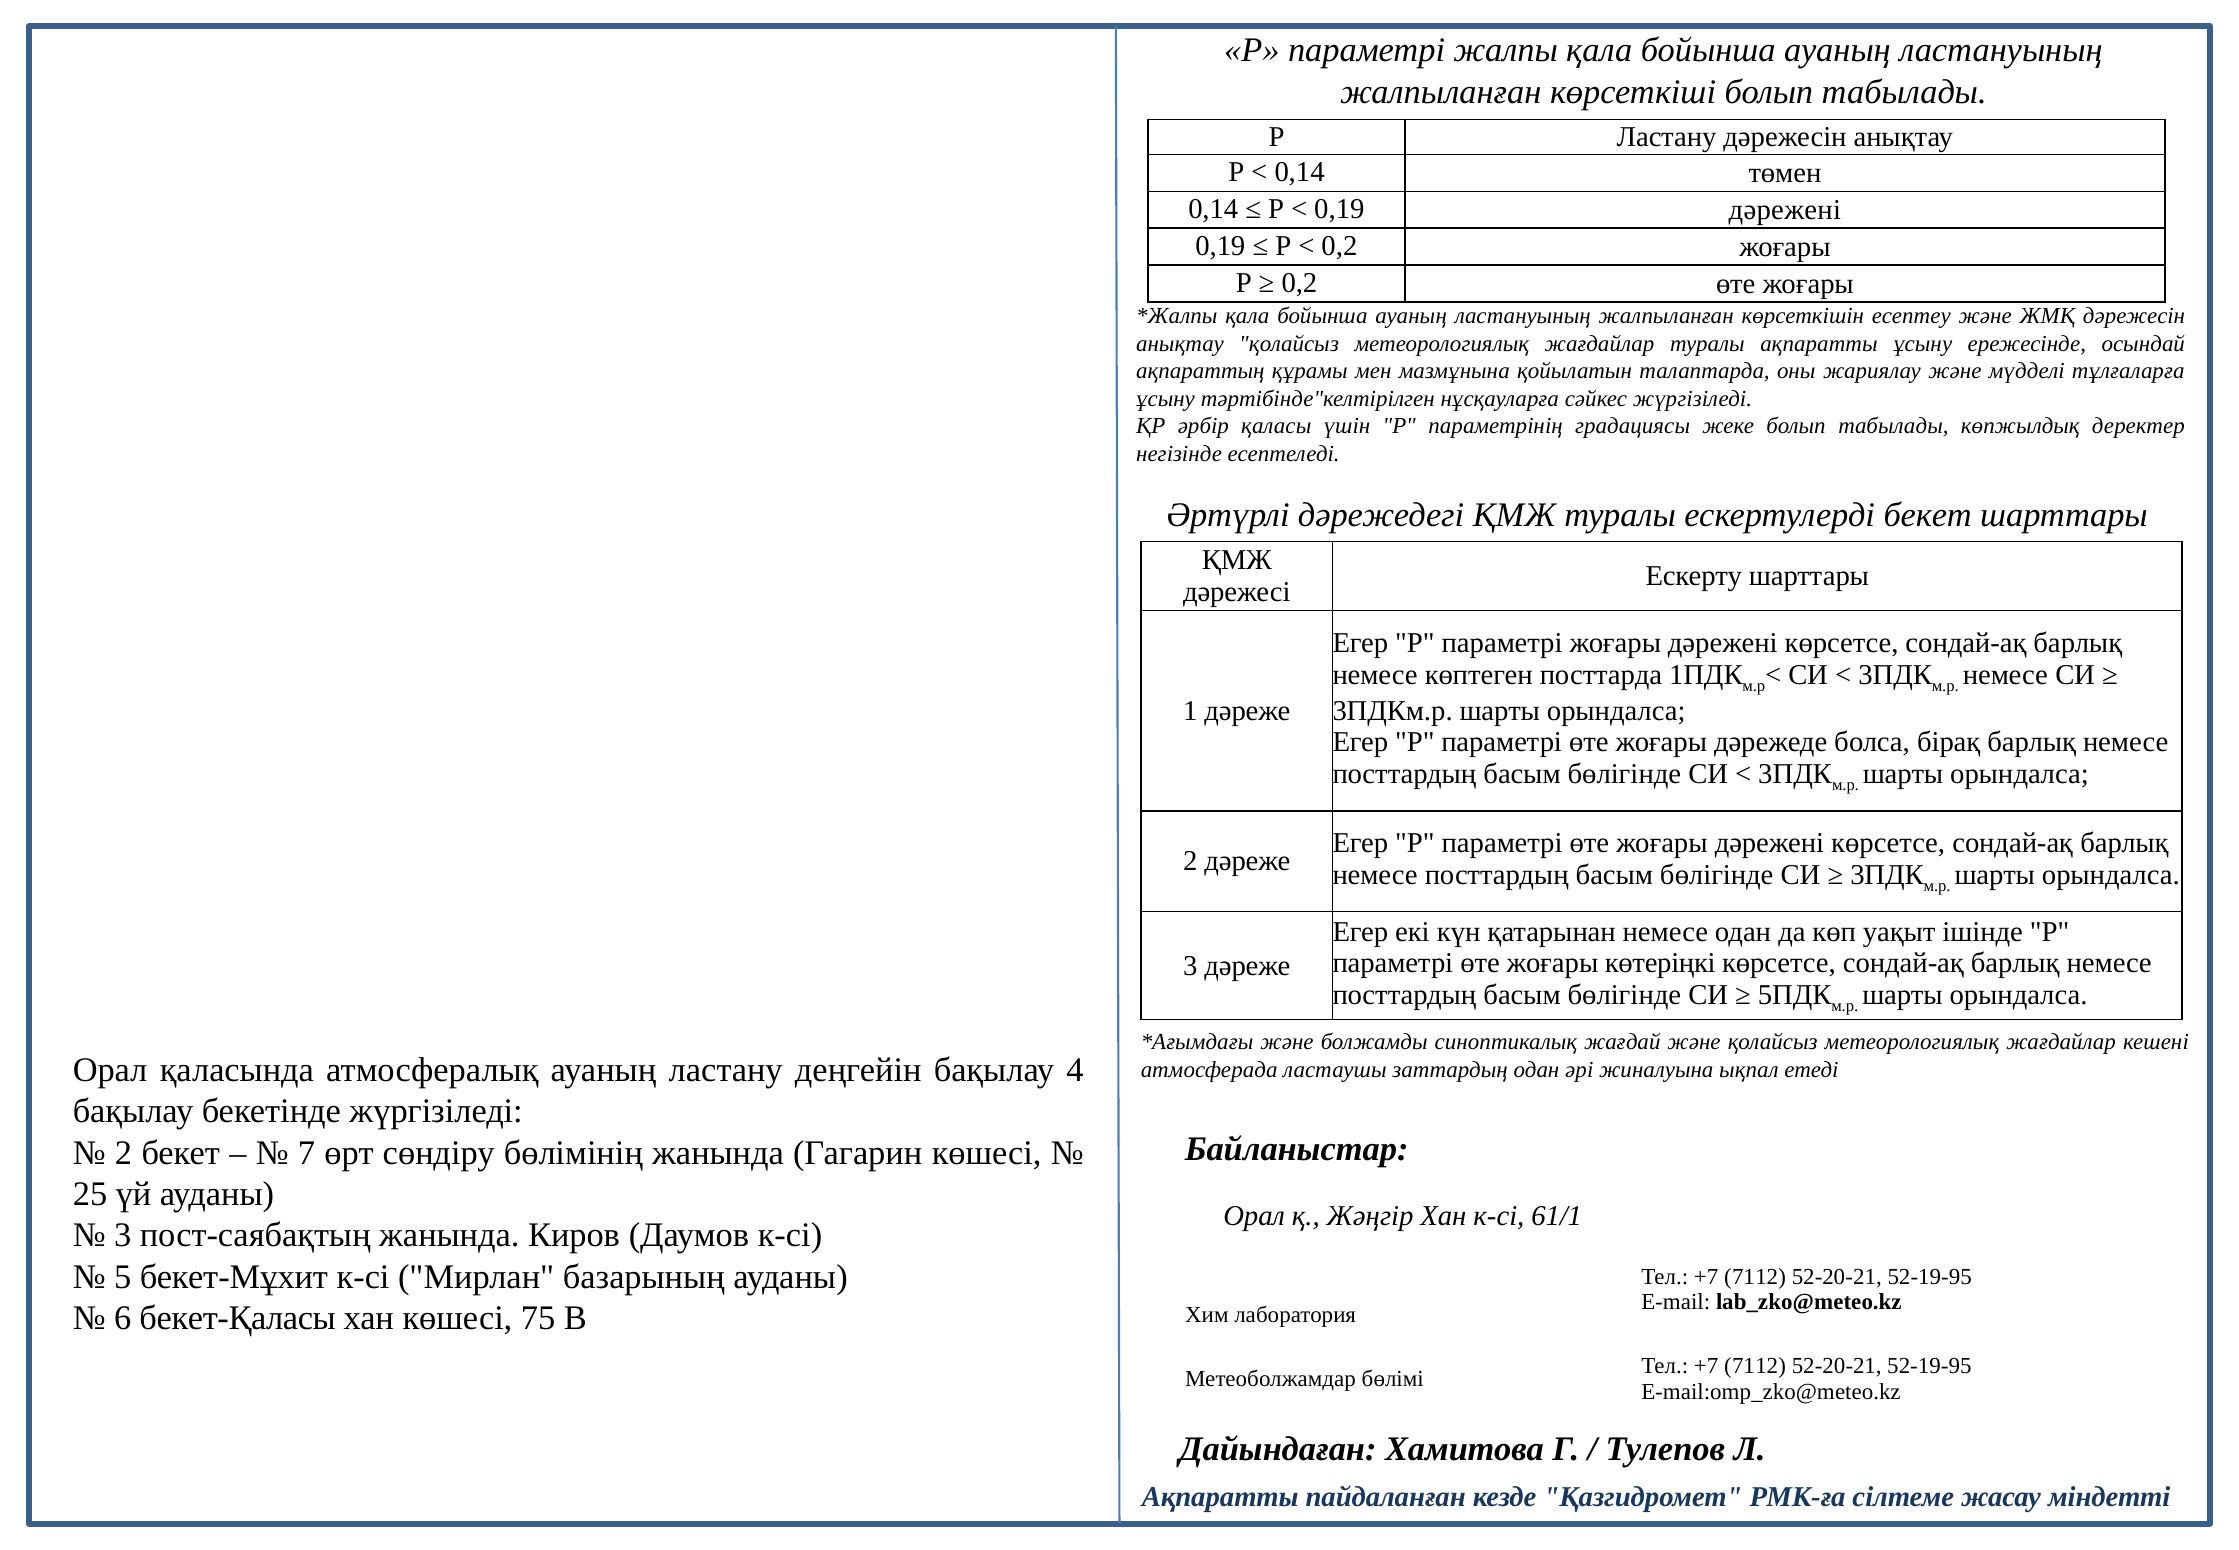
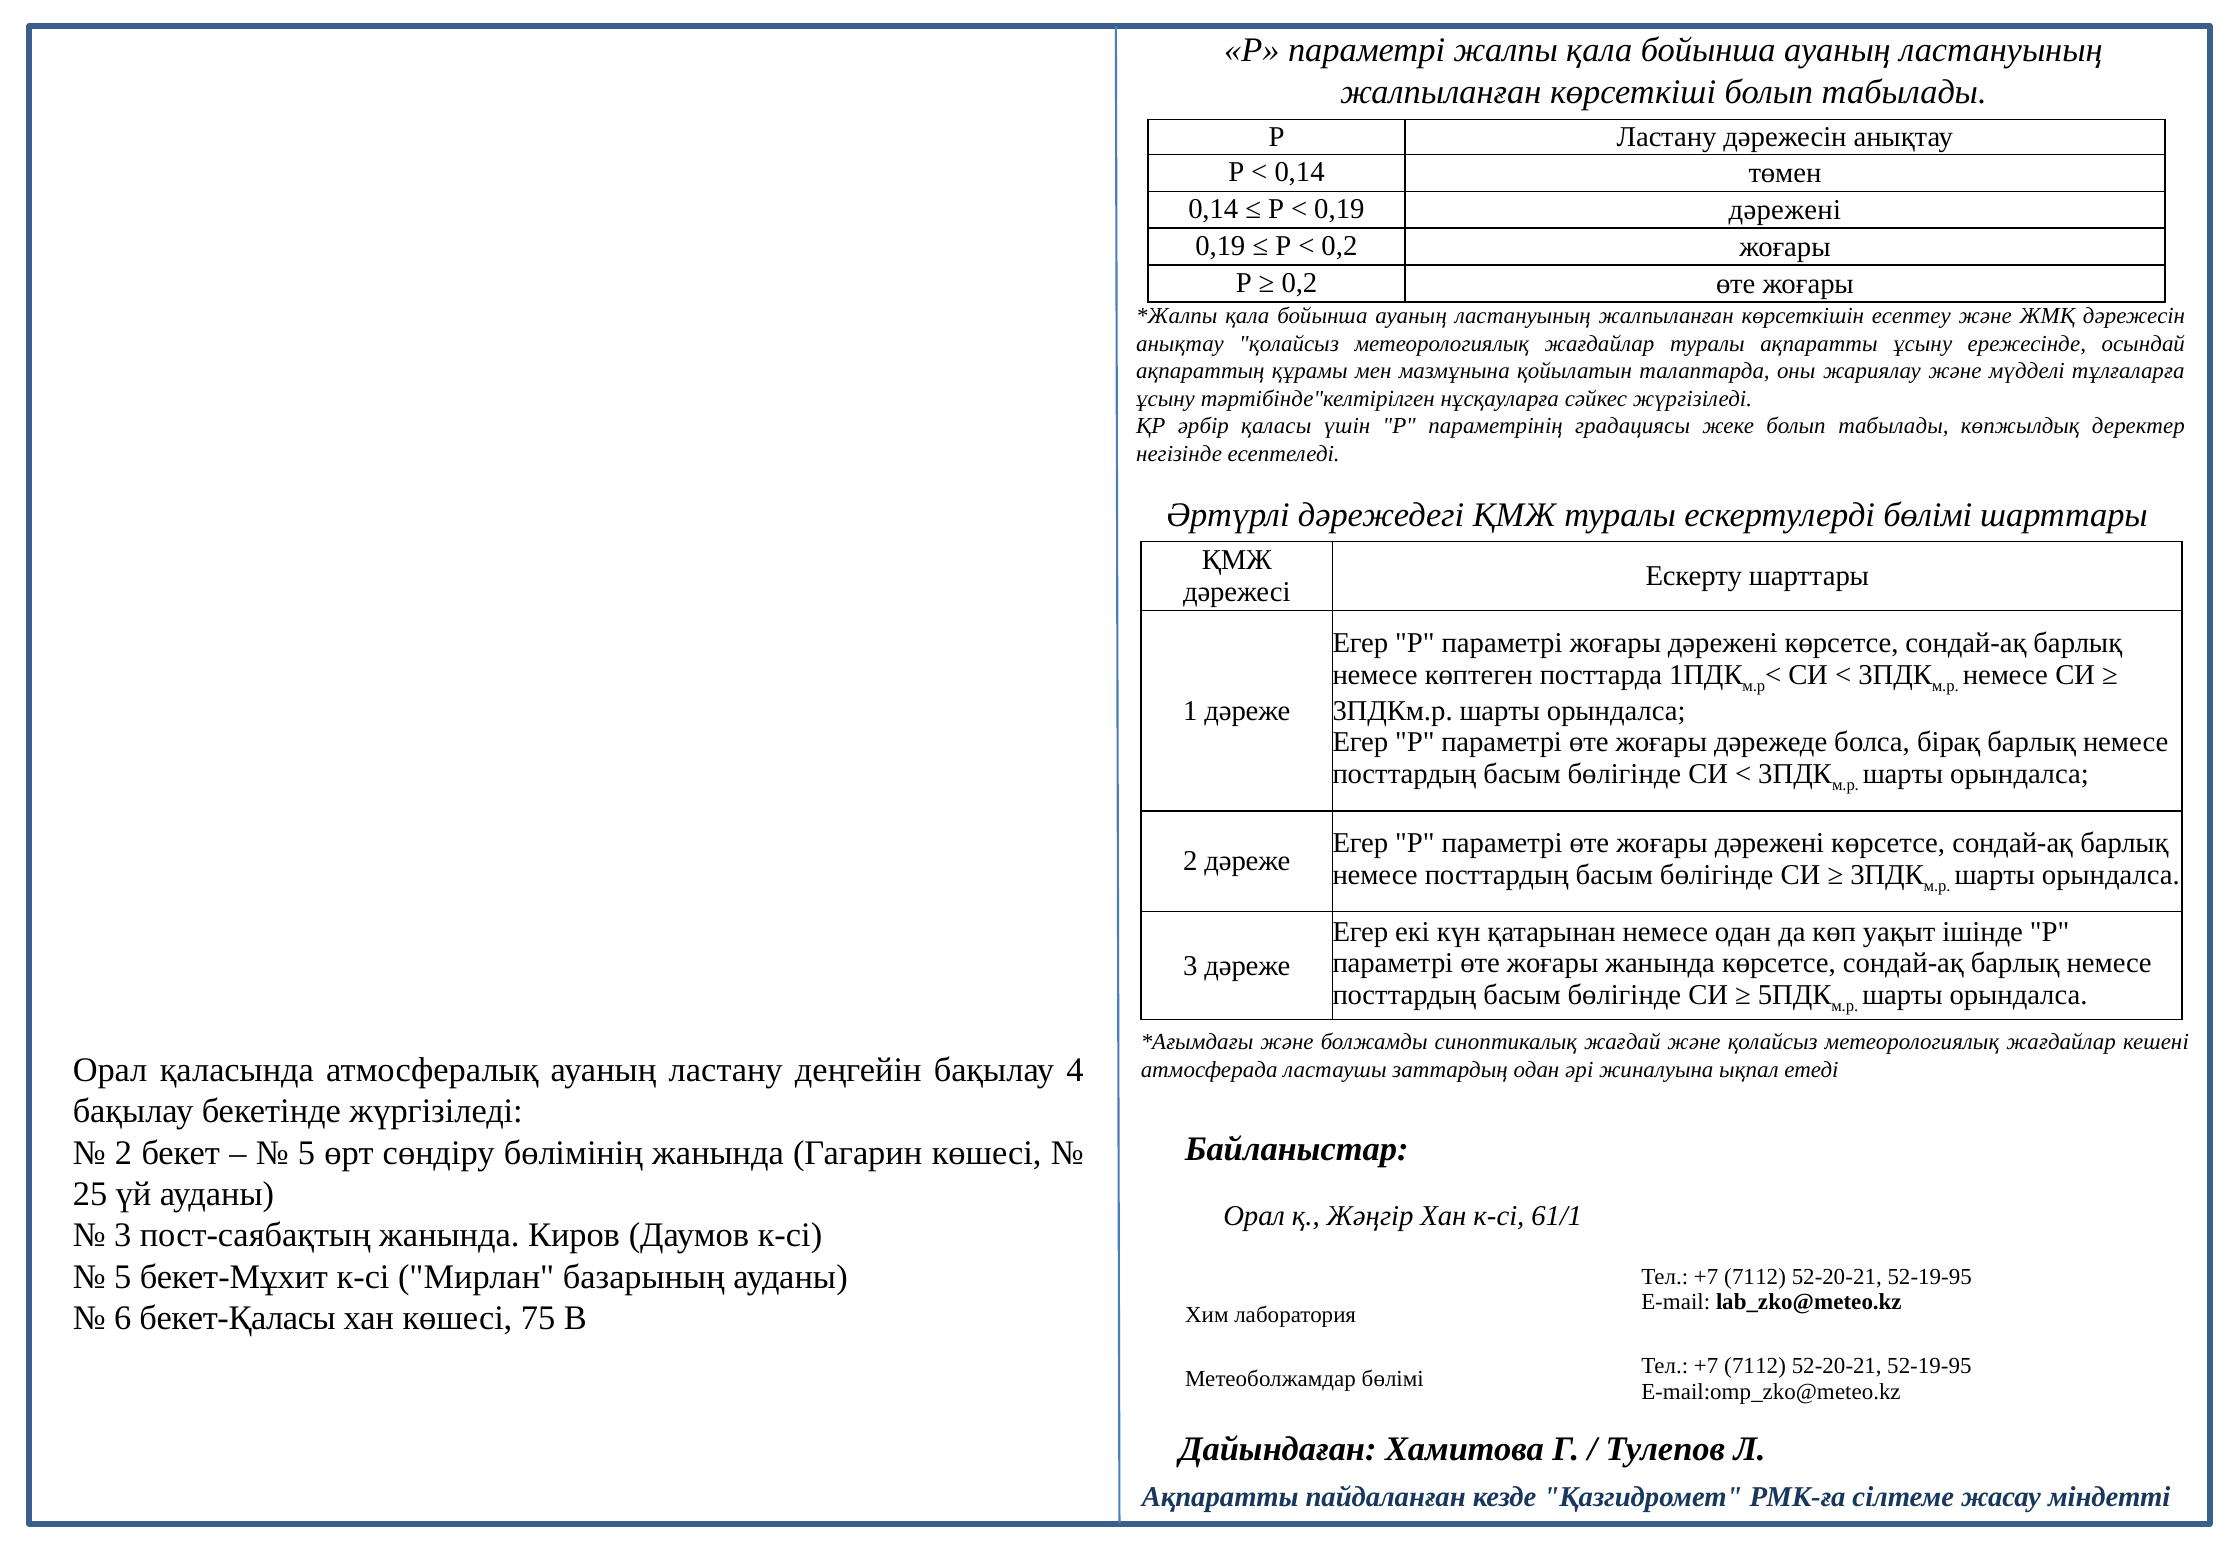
ескертулерді бекет: бекет -> бөлімі
жоғары көтеріңкі: көтеріңкі -> жанында
7 at (307, 1153): 7 -> 5
